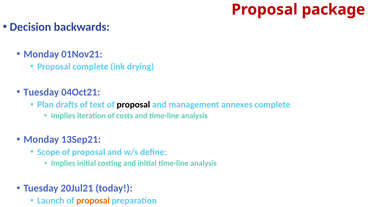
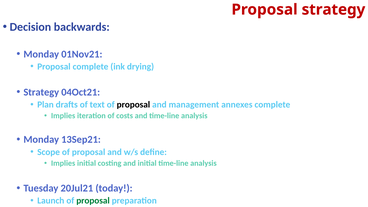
Proposal package: package -> strategy
Tuesday at (41, 92): Tuesday -> Strategy
proposal at (93, 201) colour: orange -> green
